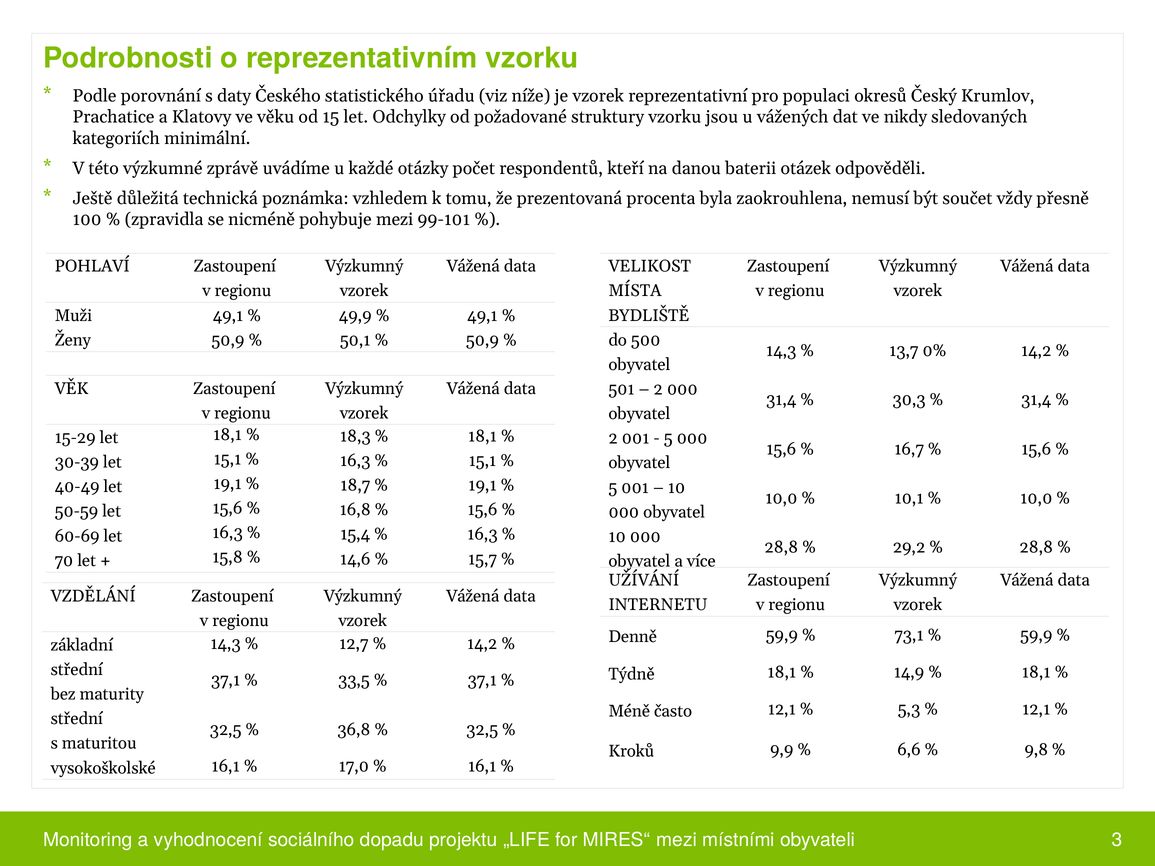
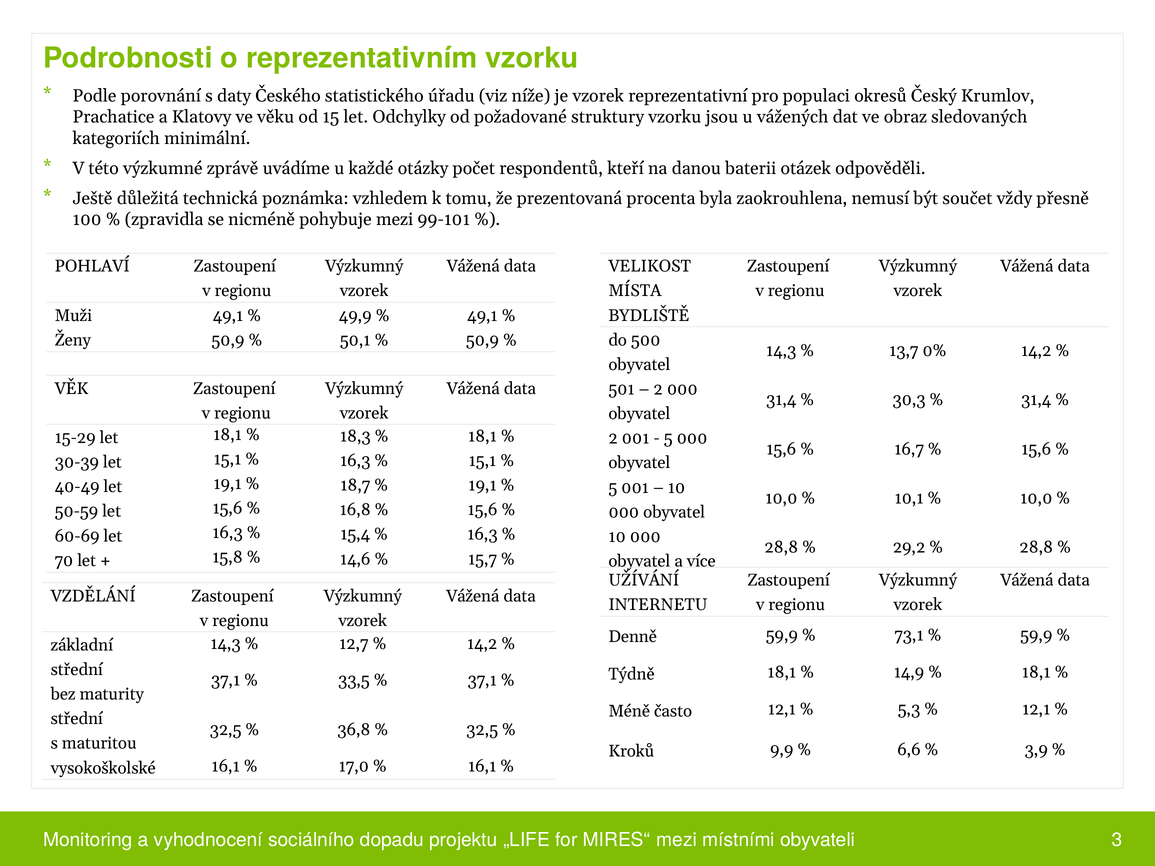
nikdy: nikdy -> obraz
9,8: 9,8 -> 3,9
